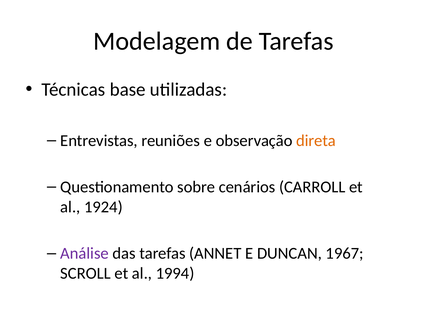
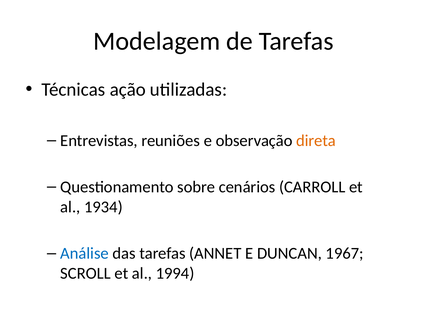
base: base -> ação
1924: 1924 -> 1934
Análise colour: purple -> blue
